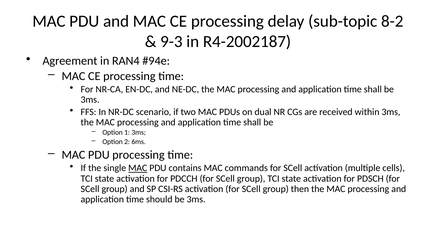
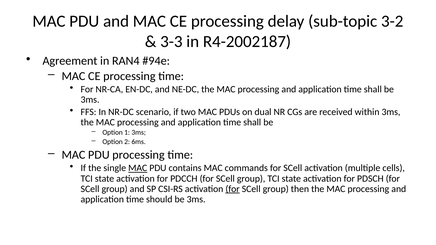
8-2: 8-2 -> 3-2
9-3: 9-3 -> 3-3
for at (233, 189) underline: none -> present
